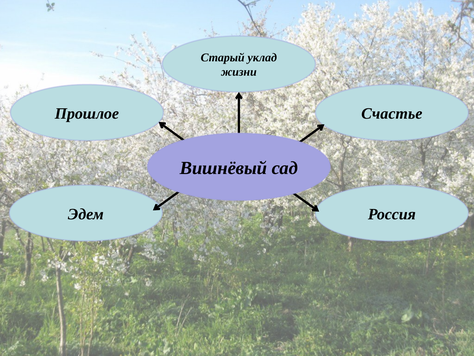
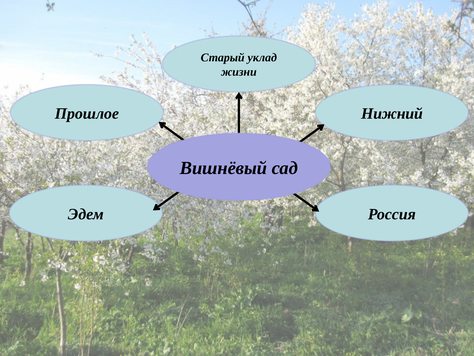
Счастье: Счастье -> Нижний
